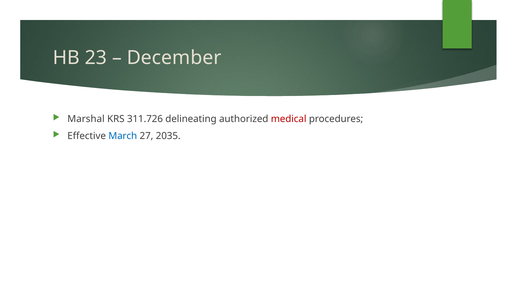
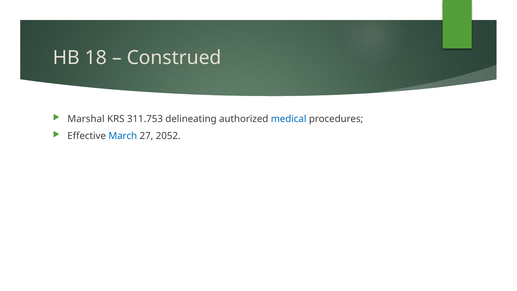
23: 23 -> 18
December: December -> Construed
311.726: 311.726 -> 311.753
medical colour: red -> blue
2035: 2035 -> 2052
